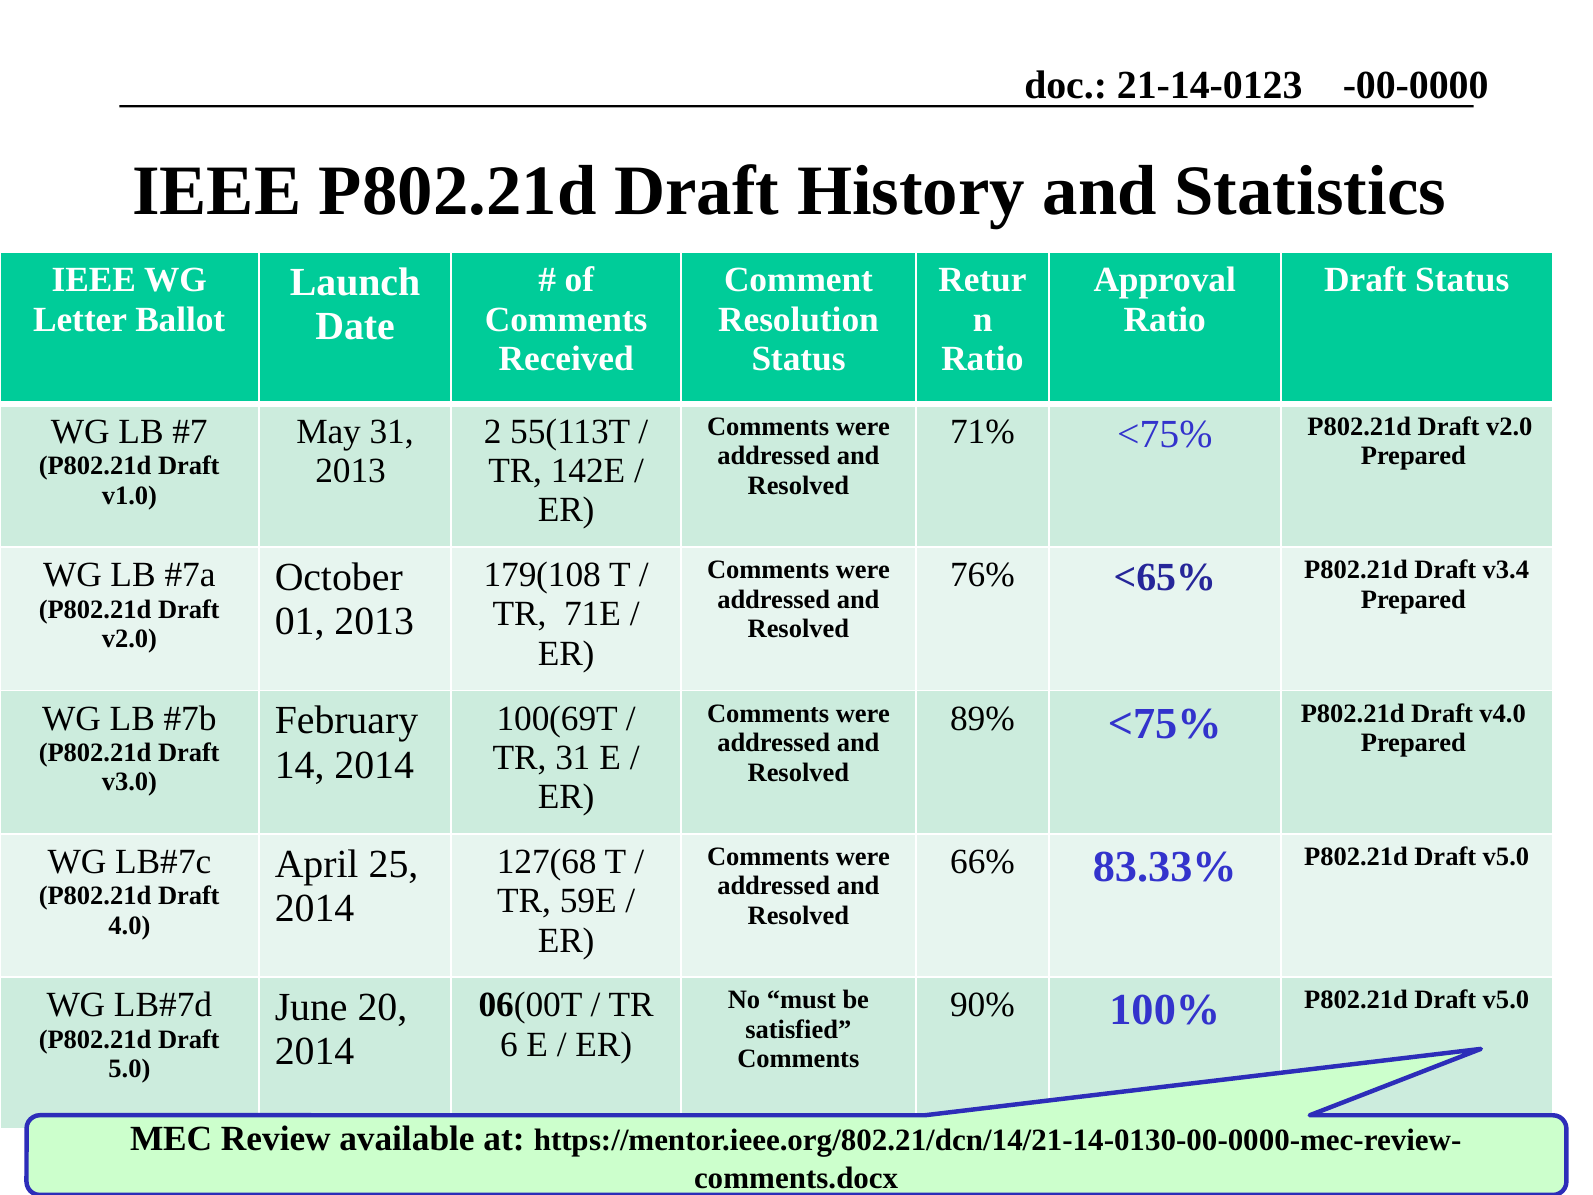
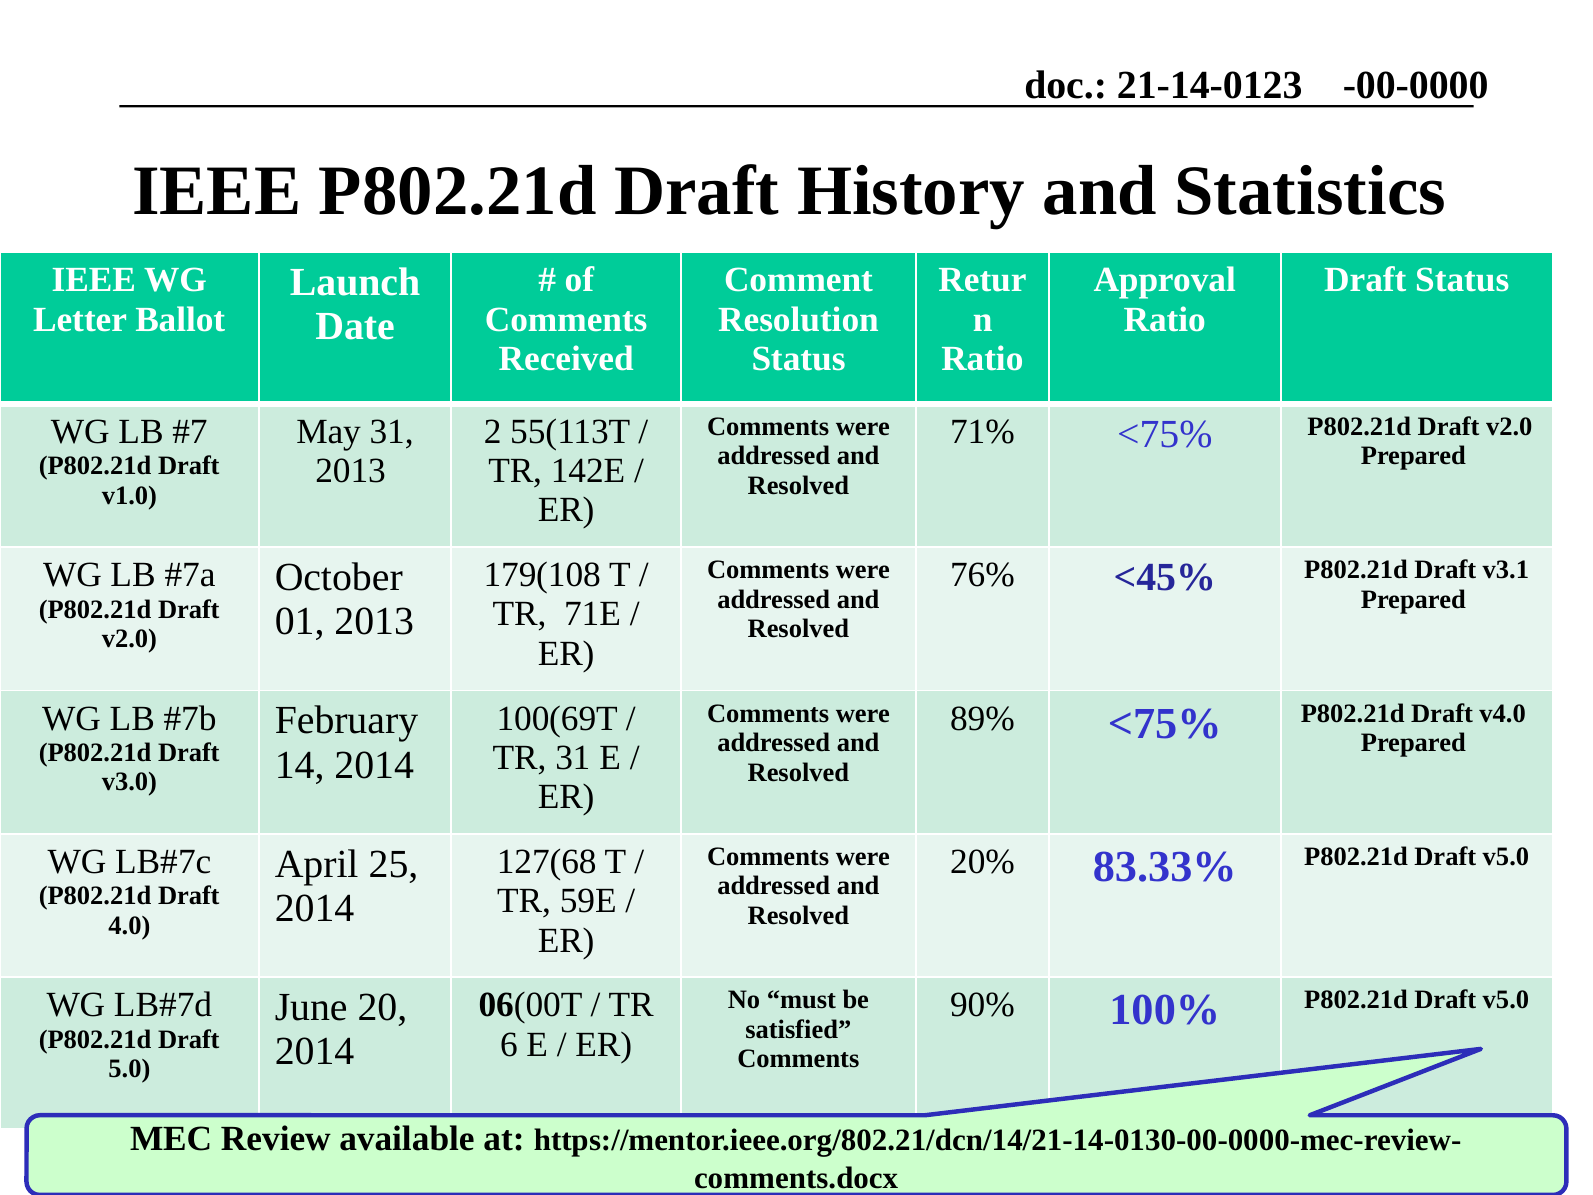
<65%: <65% -> <45%
v3.4: v3.4 -> v3.1
66%: 66% -> 20%
